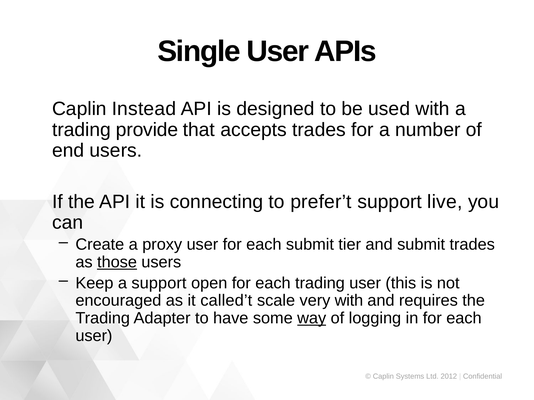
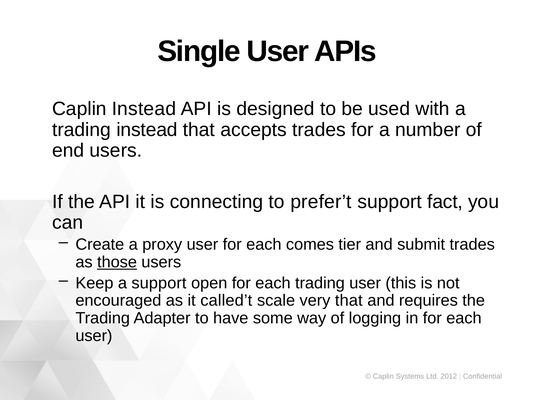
trading provide: provide -> instead
live: live -> fact
each submit: submit -> comes
very with: with -> that
way underline: present -> none
